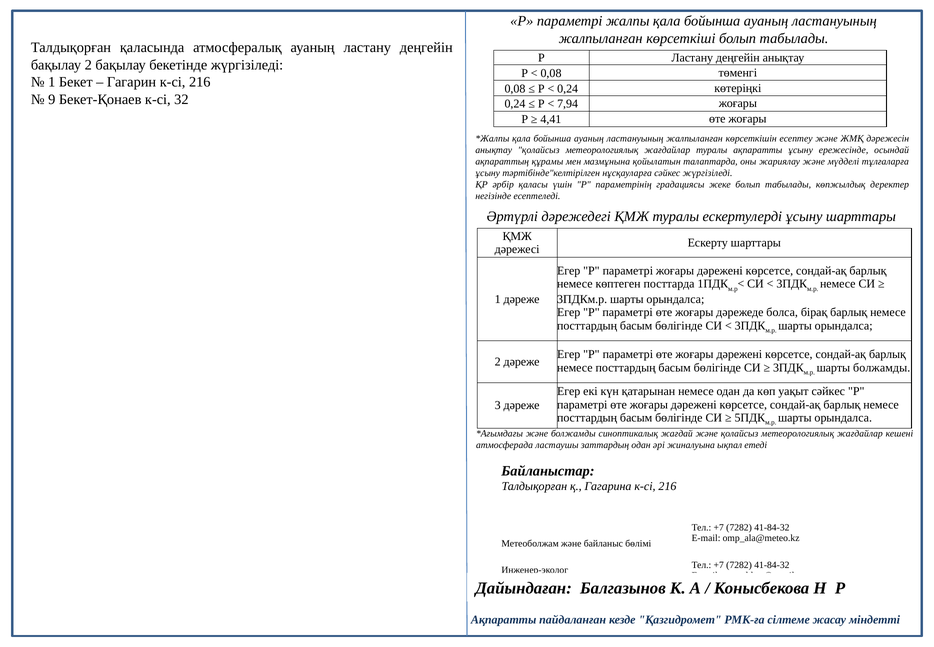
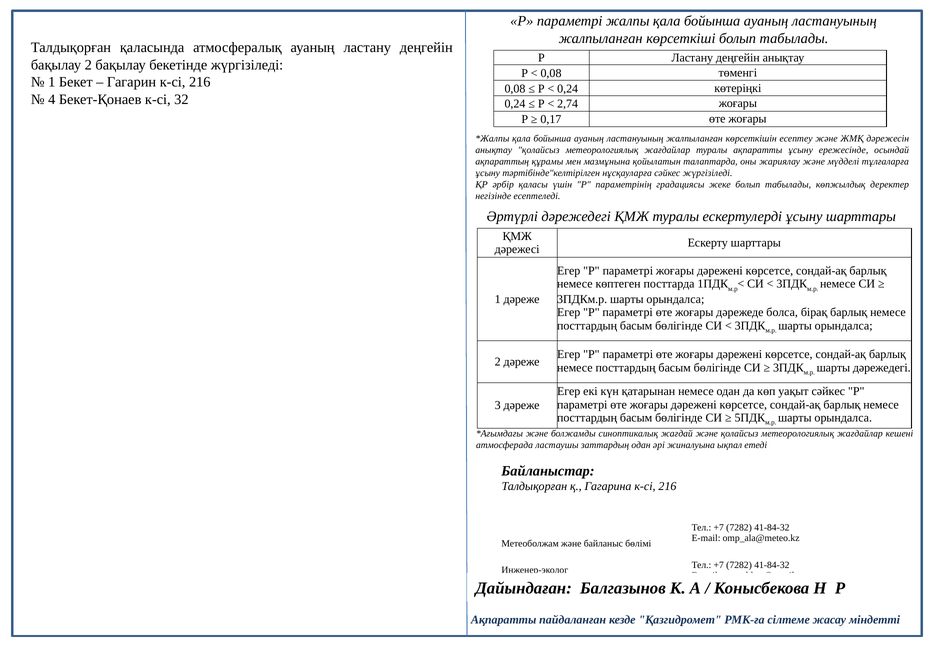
9: 9 -> 4
7,94: 7,94 -> 2,74
4,41: 4,41 -> 0,17
шарты болжамды: болжамды -> дәрежедегі
